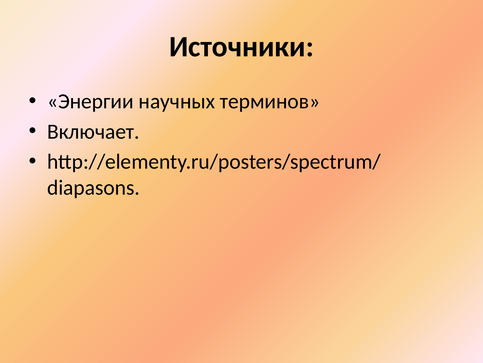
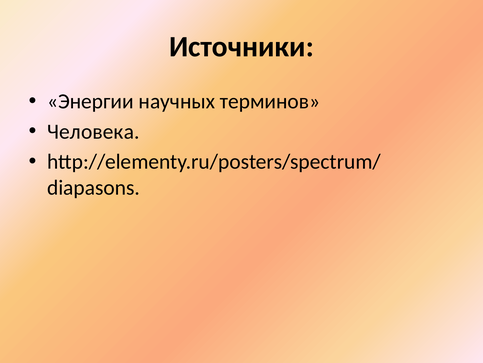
Включает: Включает -> Человека
